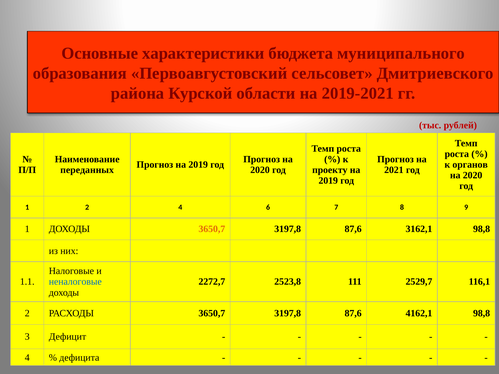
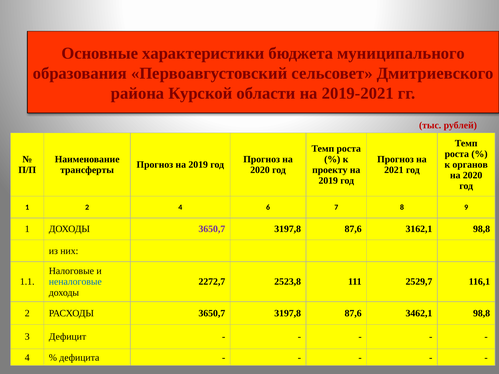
переданных: переданных -> трансферты
3650,7 at (212, 229) colour: orange -> purple
4162,1: 4162,1 -> 3462,1
